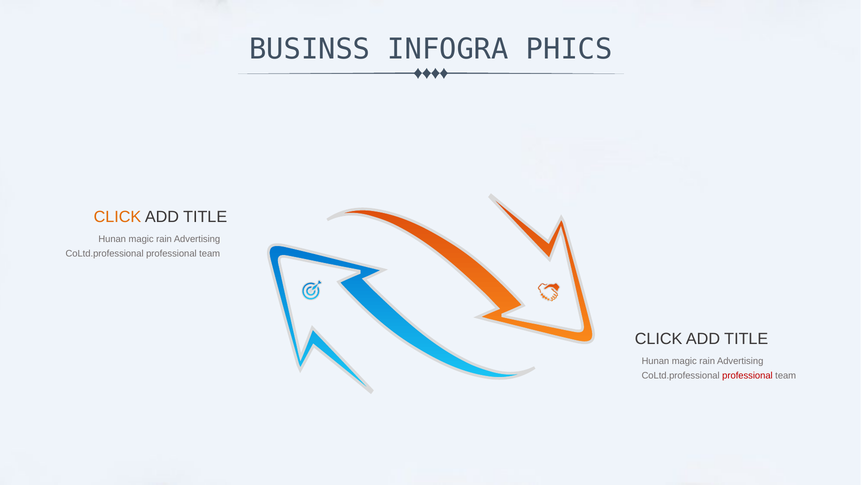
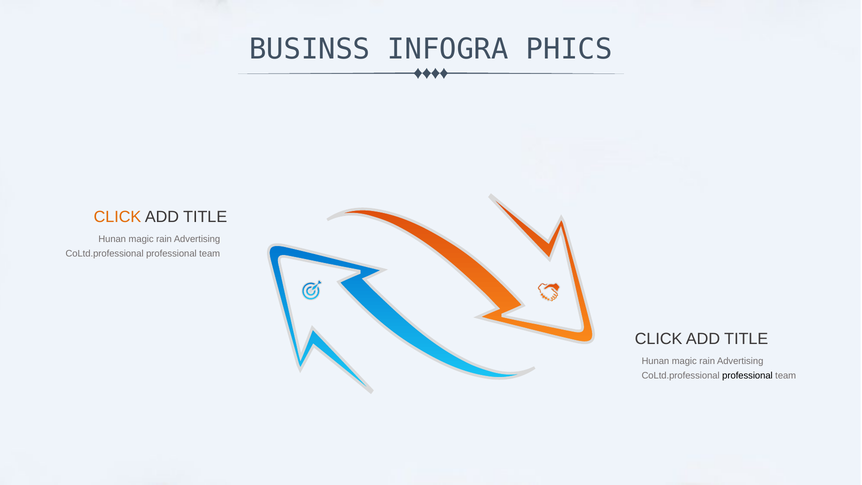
professional at (747, 376) colour: red -> black
